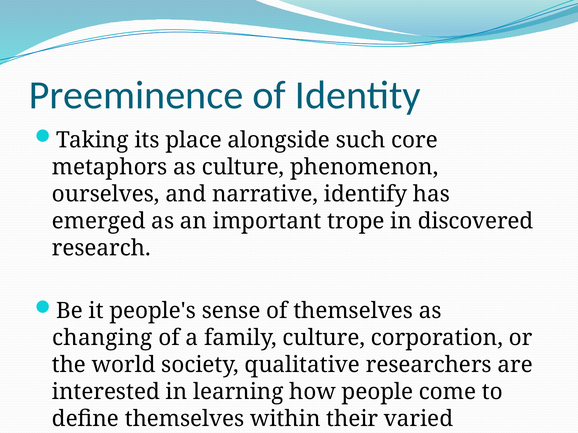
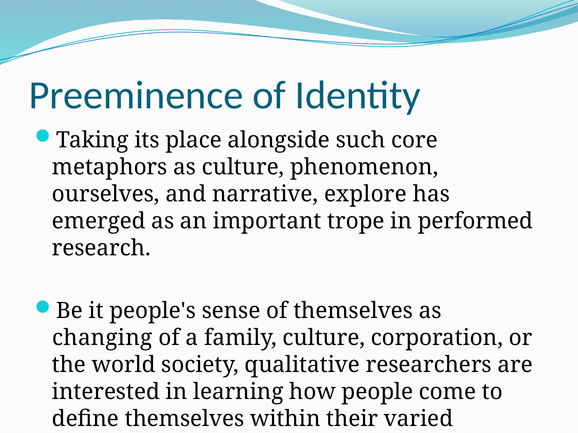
identify: identify -> explore
discovered: discovered -> performed
